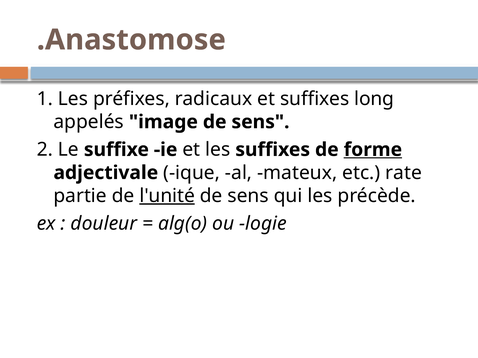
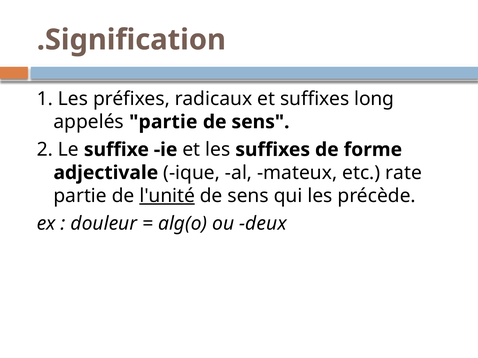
.Anastomose: .Anastomose -> .Signification
appelés image: image -> partie
forme underline: present -> none
logie: logie -> deux
